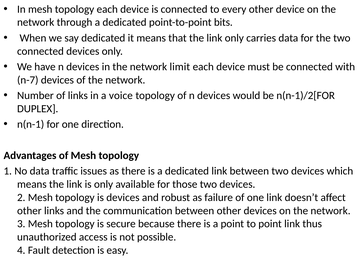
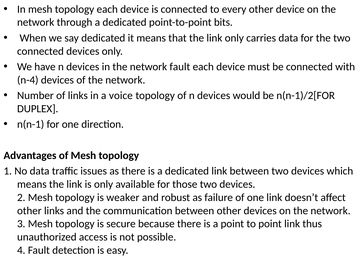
network limit: limit -> fault
n-7: n-7 -> n-4
is devices: devices -> weaker
